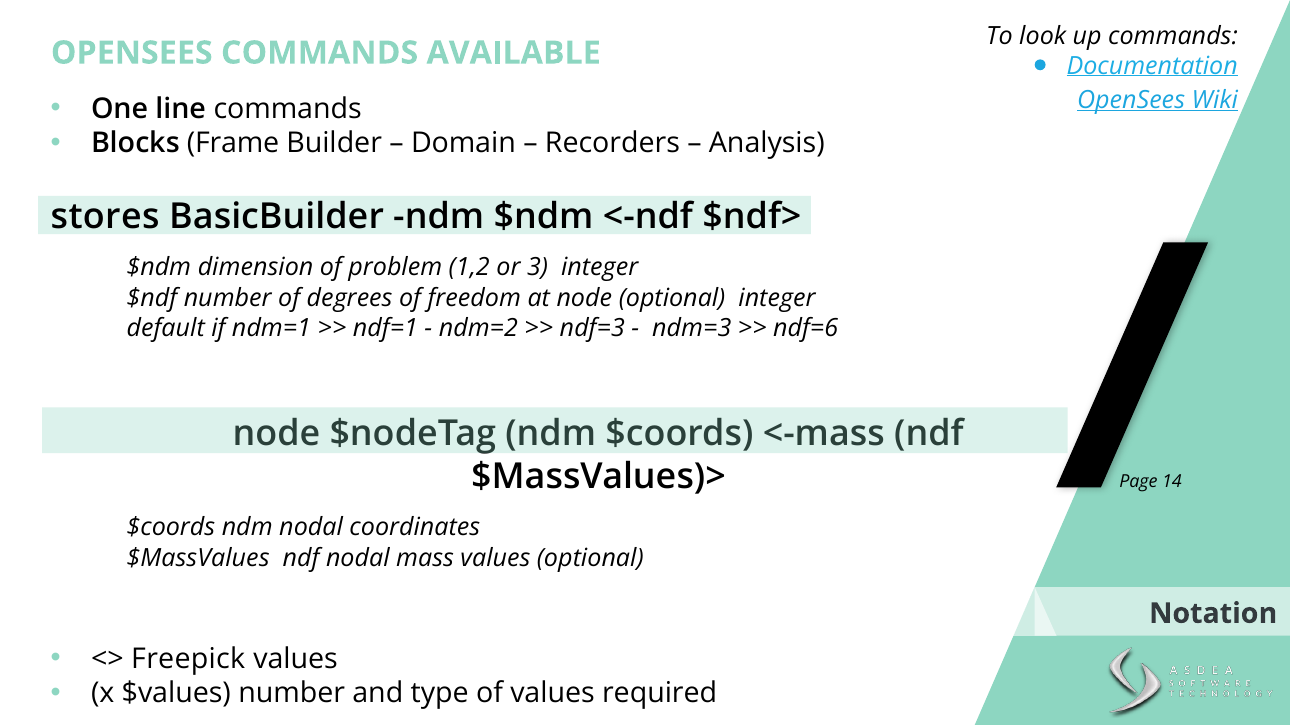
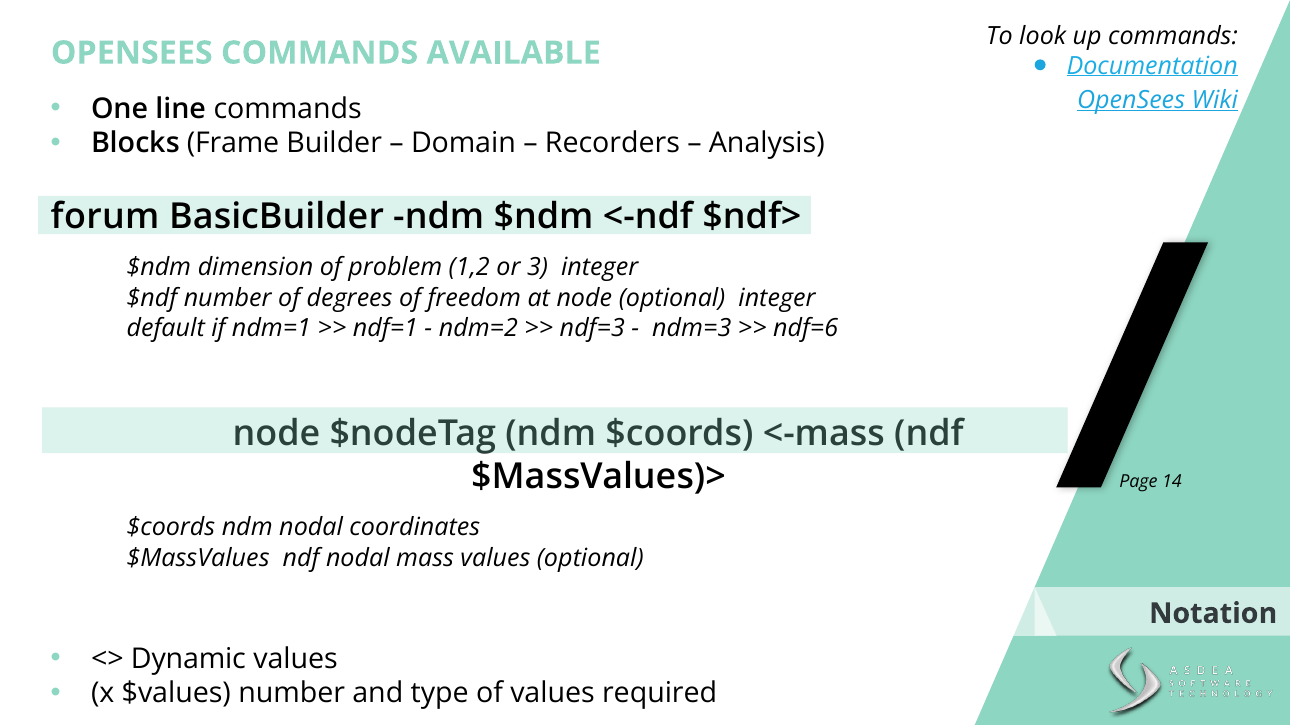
stores: stores -> forum
Freepick: Freepick -> Dynamic
